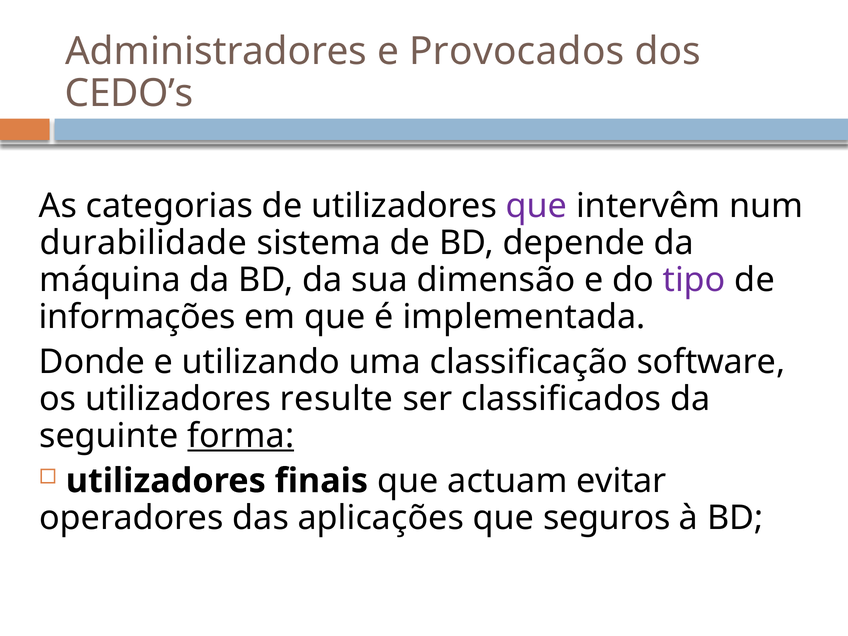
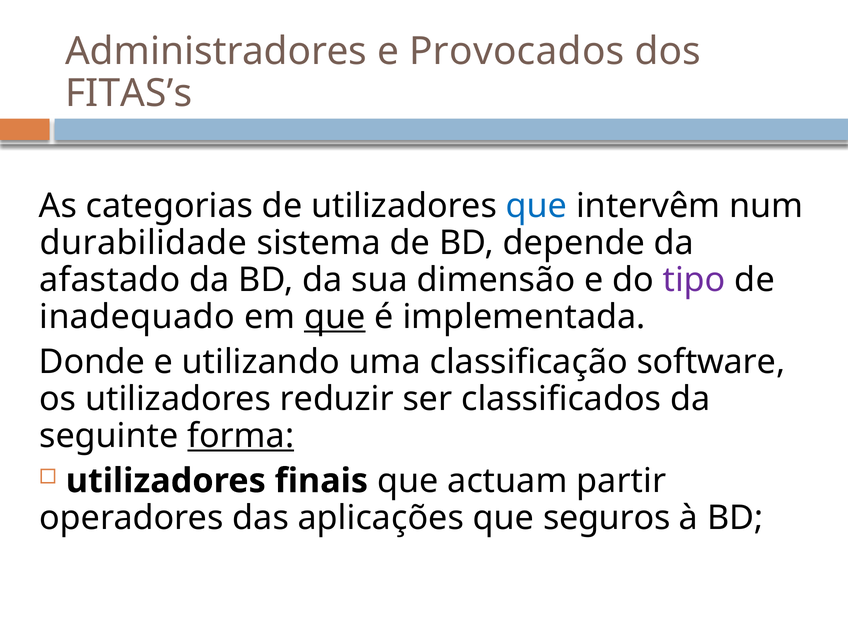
CEDO’s: CEDO’s -> FITAS’s
que at (537, 206) colour: purple -> blue
máquina: máquina -> afastado
informações: informações -> inadequado
que at (335, 317) underline: none -> present
resulte: resulte -> reduzir
evitar: evitar -> partir
